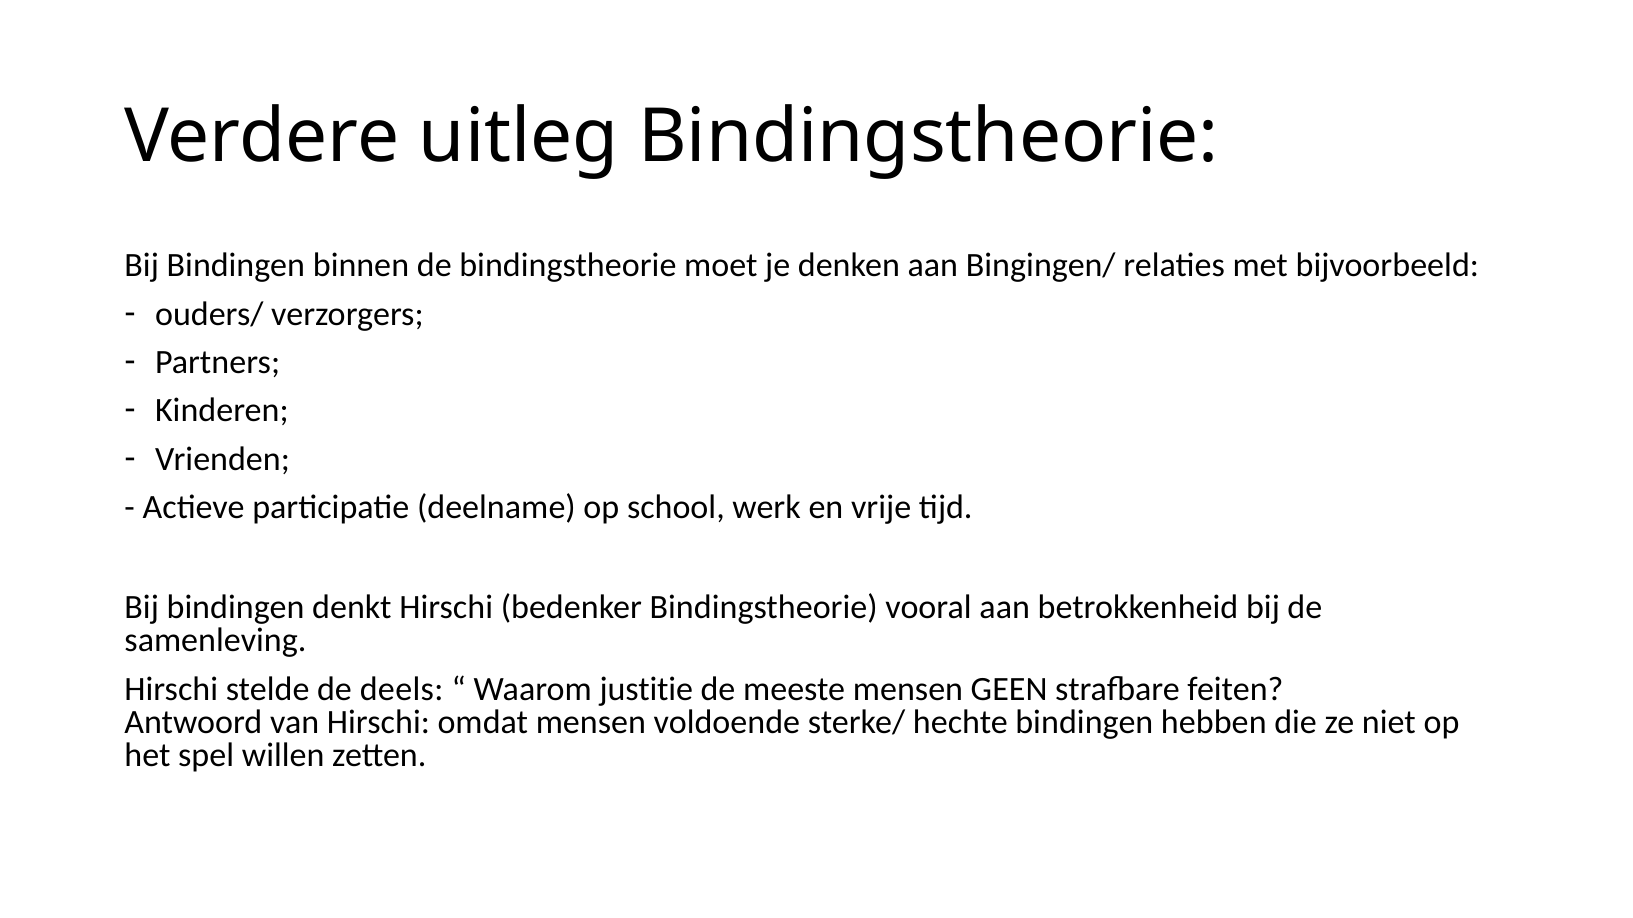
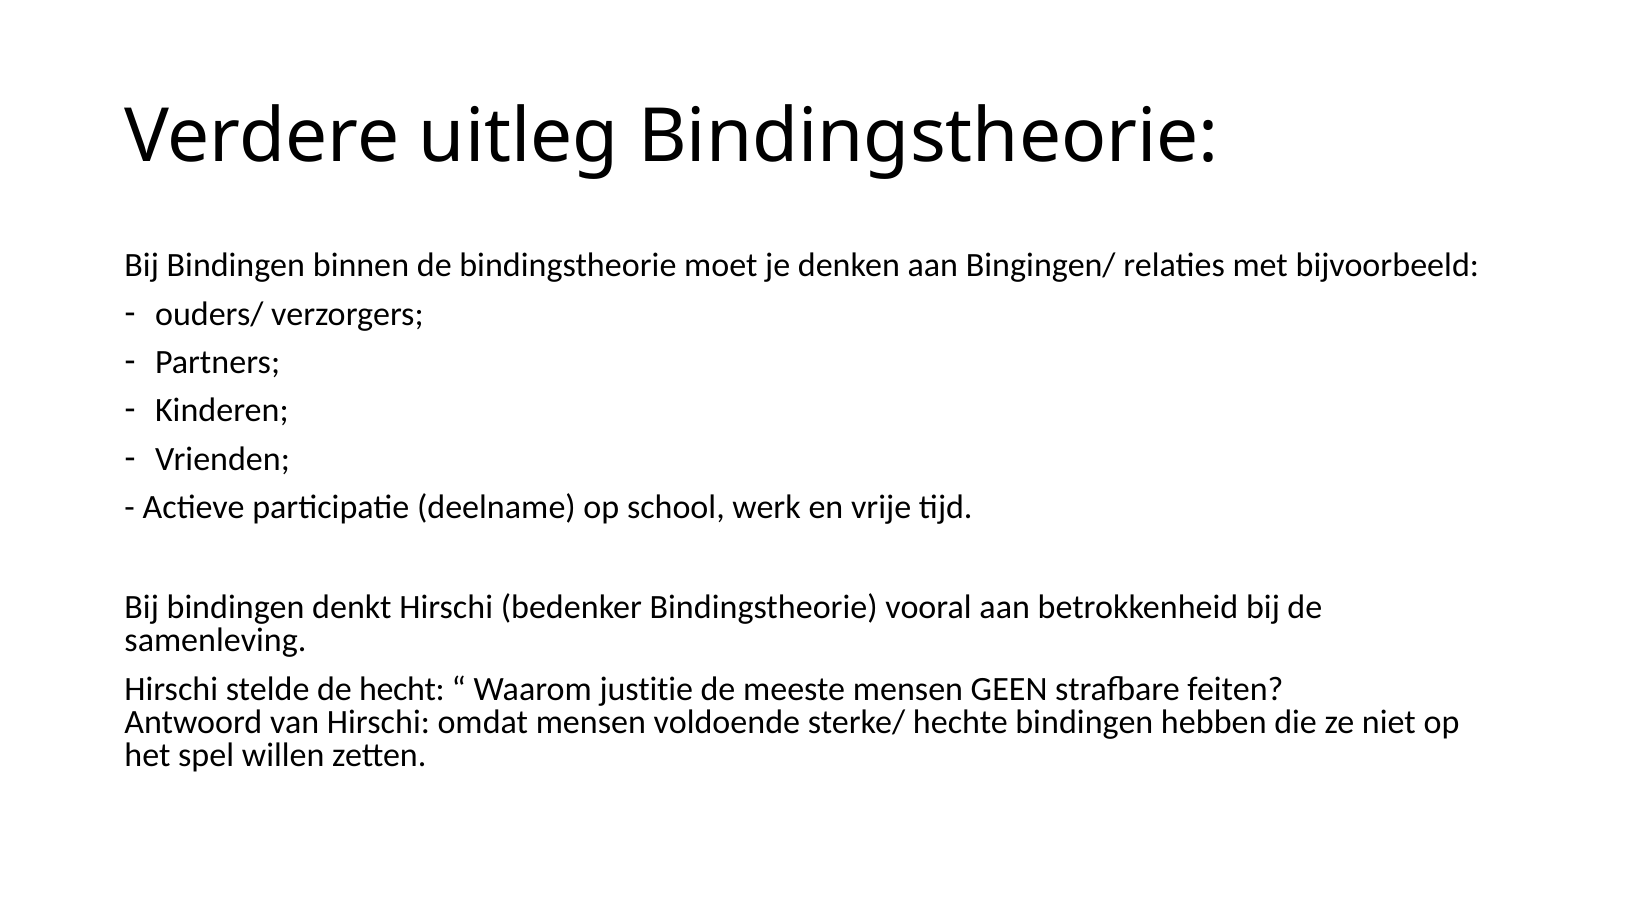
deels: deels -> hecht
